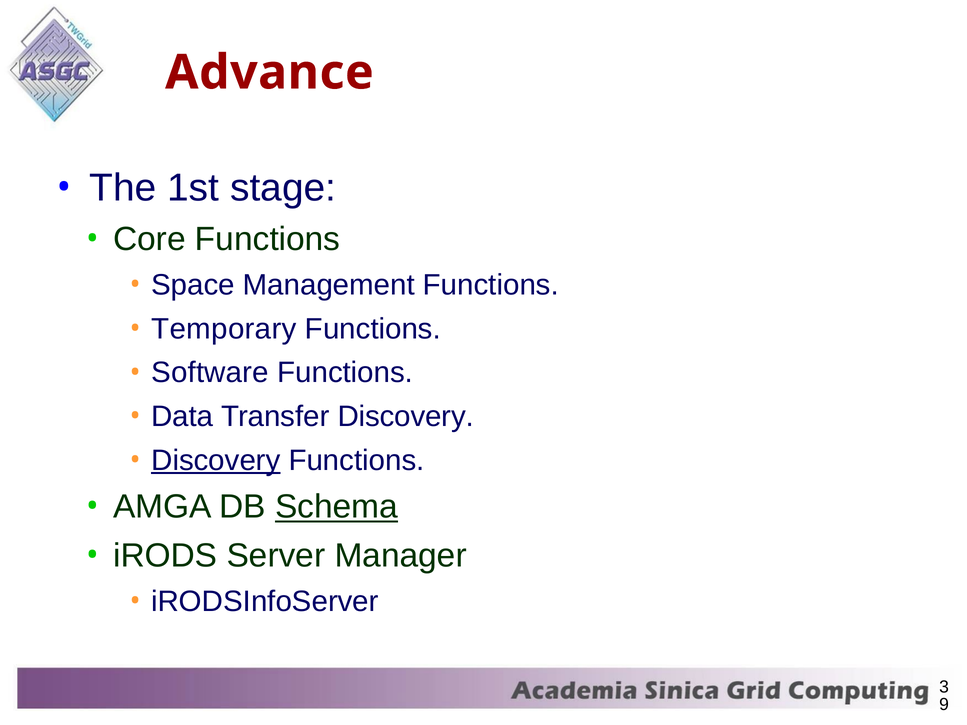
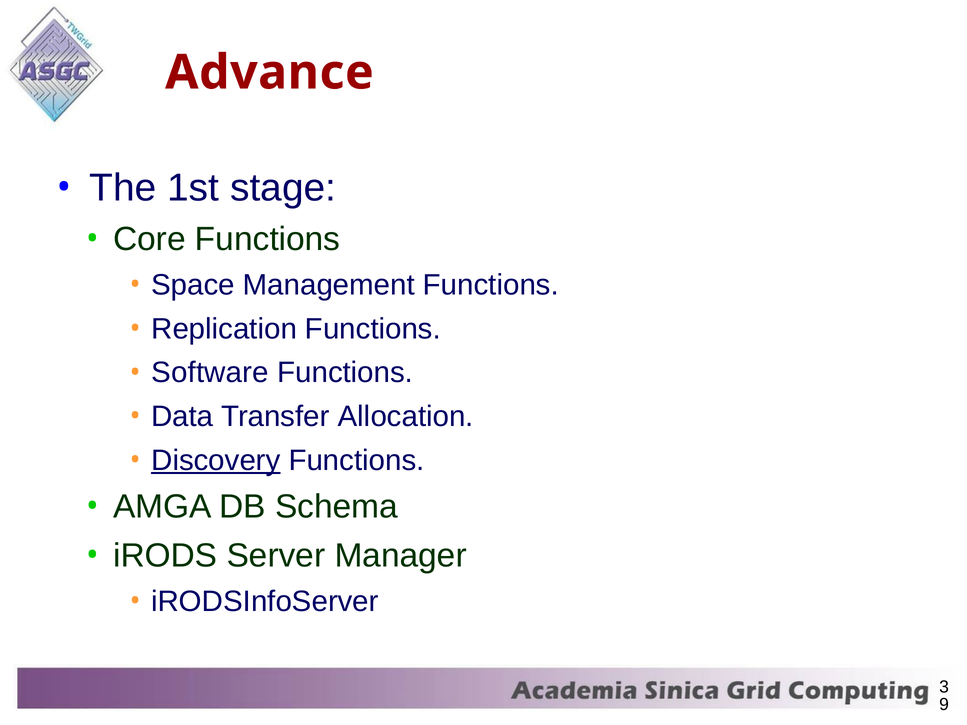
Temporary: Temporary -> Replication
Transfer Discovery: Discovery -> Allocation
Schema underline: present -> none
